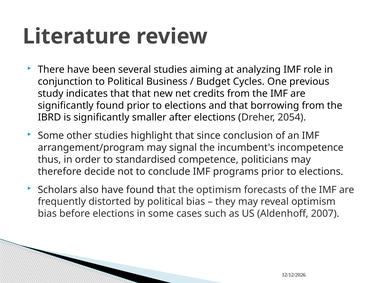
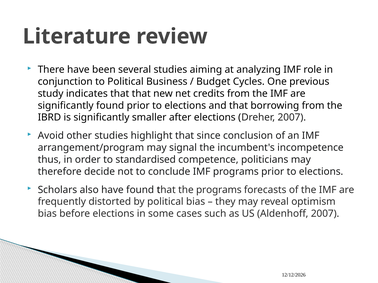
Dreher 2054: 2054 -> 2007
Some at (51, 136): Some -> Avoid
the optimism: optimism -> programs
